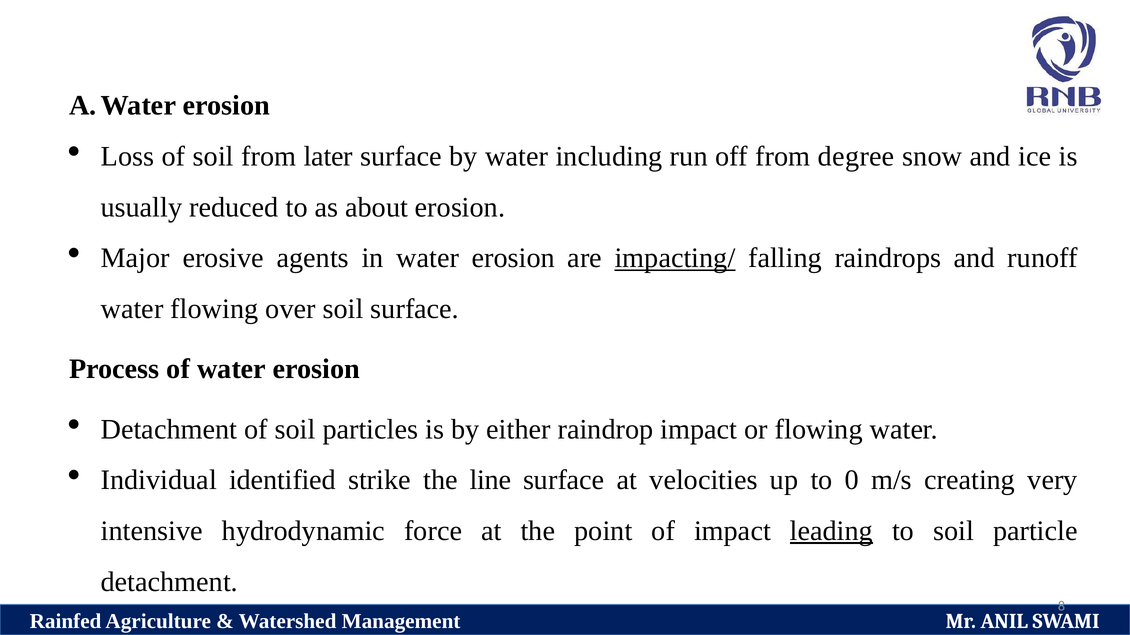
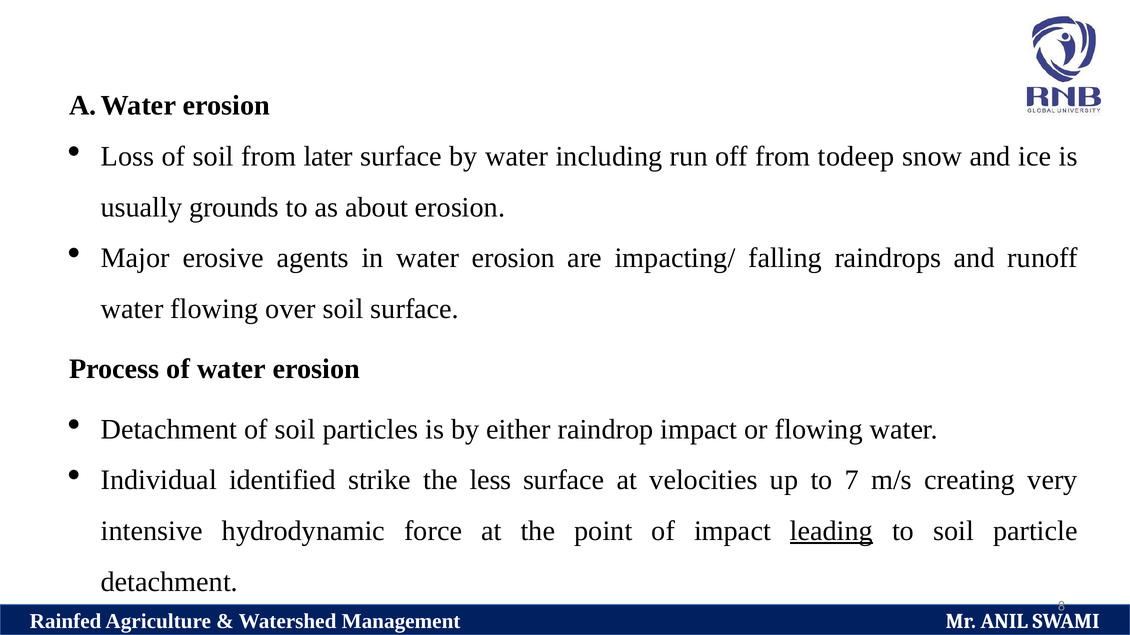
degree: degree -> todeep
reduced: reduced -> grounds
impacting/ underline: present -> none
line: line -> less
0: 0 -> 7
